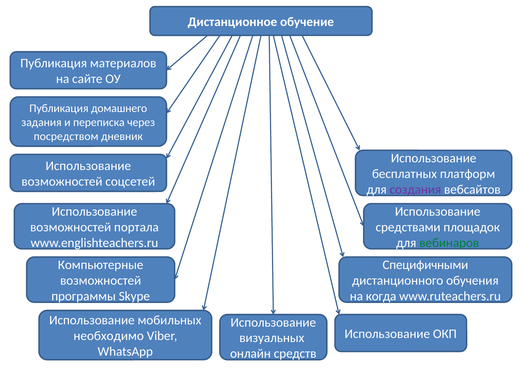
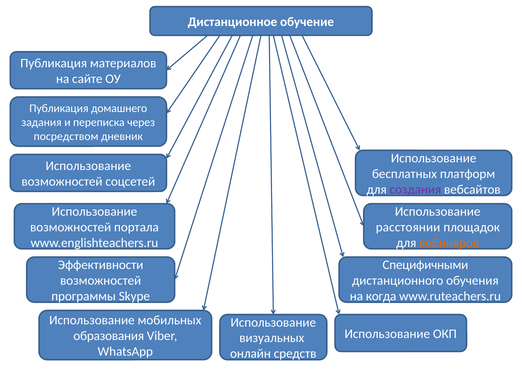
средствами: средствами -> расстоянии
вебинаров colour: green -> orange
Компьютерные: Компьютерные -> Эффективности
необходимо: необходимо -> образования
